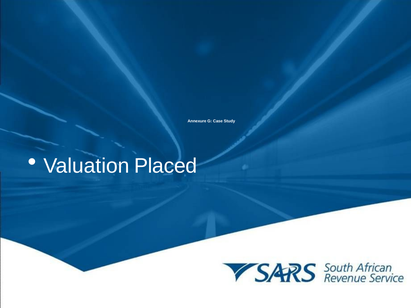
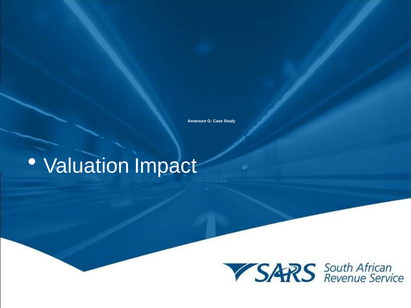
Placed: Placed -> Impact
